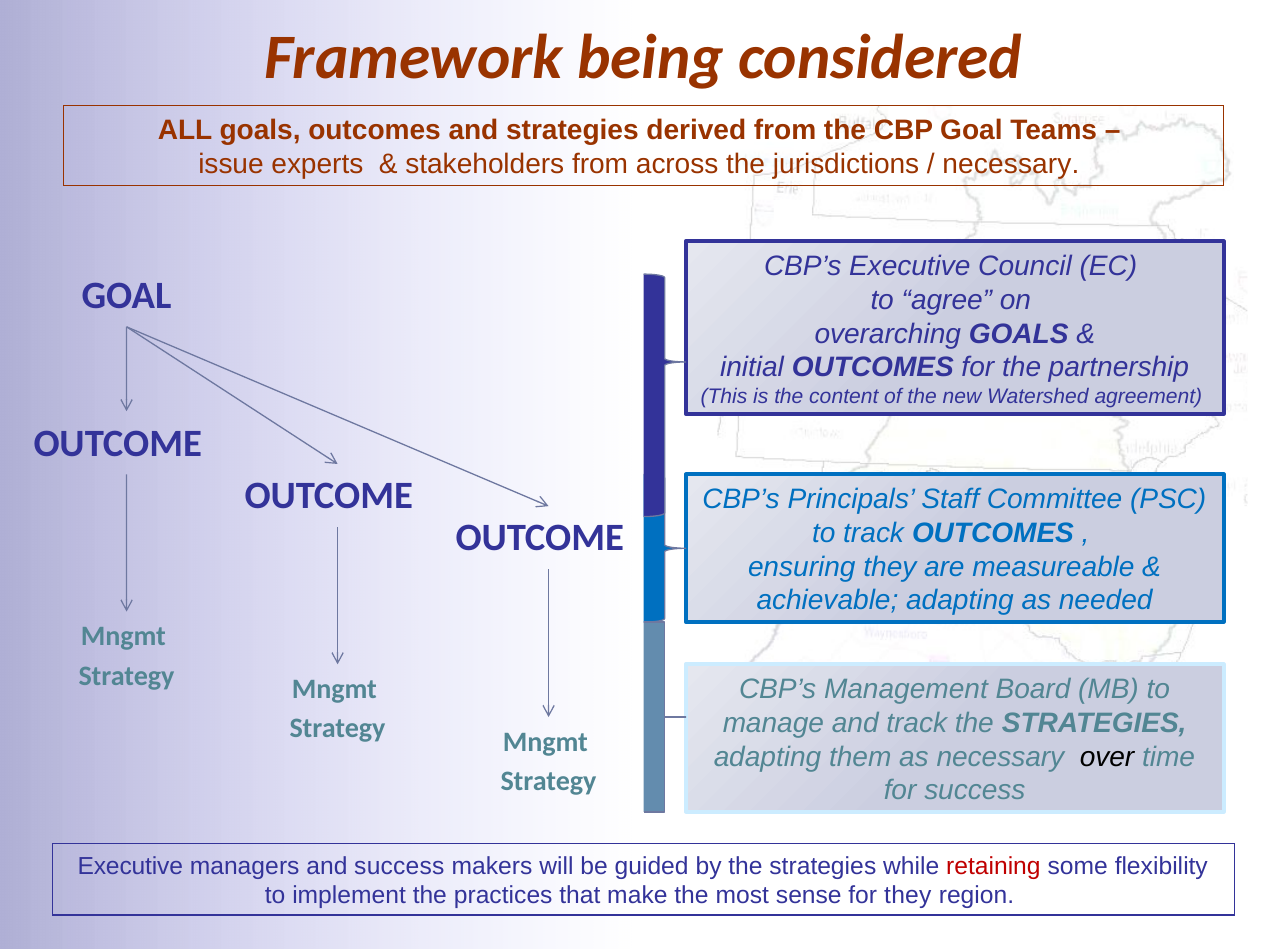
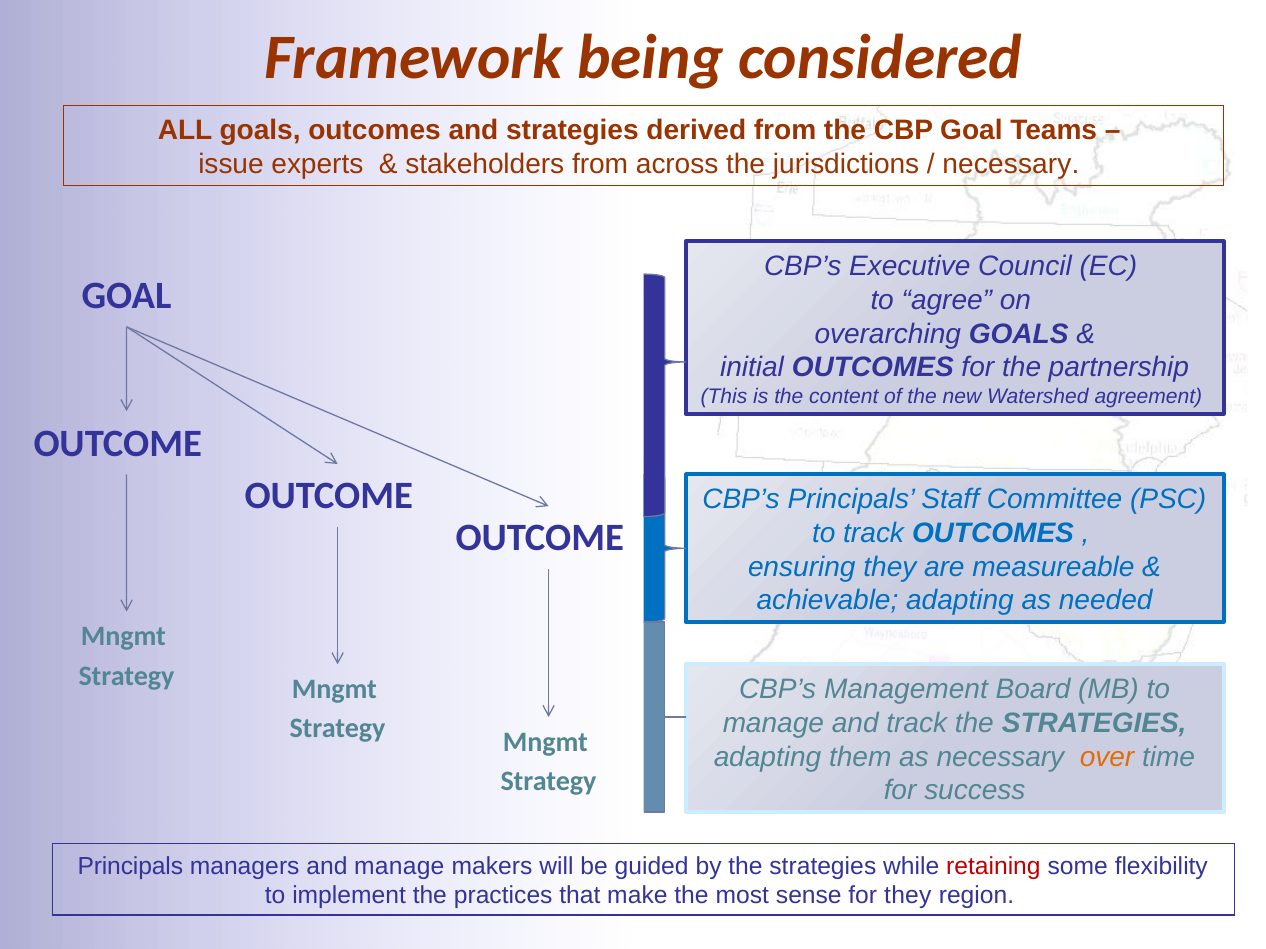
over colour: black -> orange
Executive at (130, 867): Executive -> Principals
and success: success -> manage
